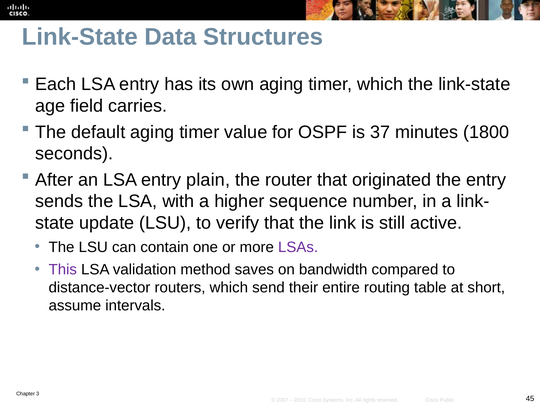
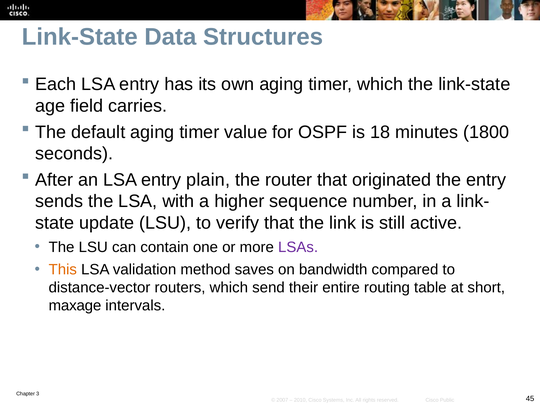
37: 37 -> 18
This colour: purple -> orange
assume: assume -> maxage
